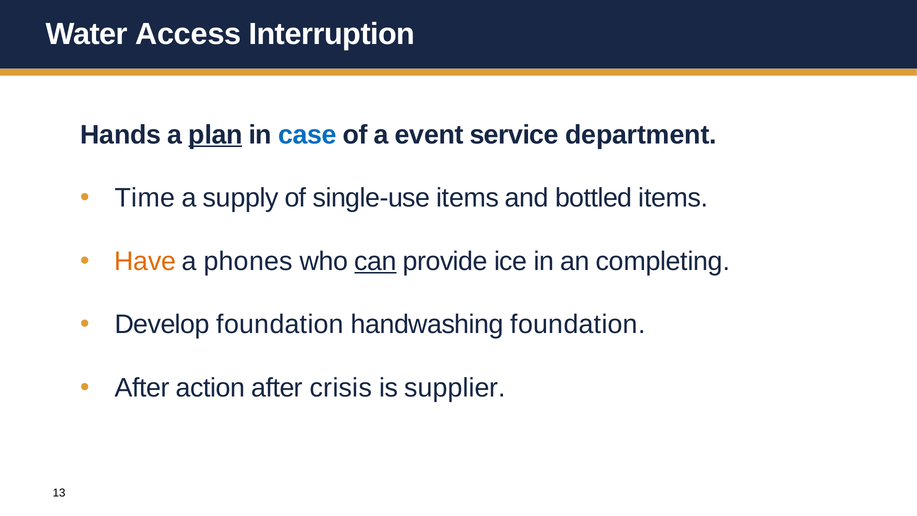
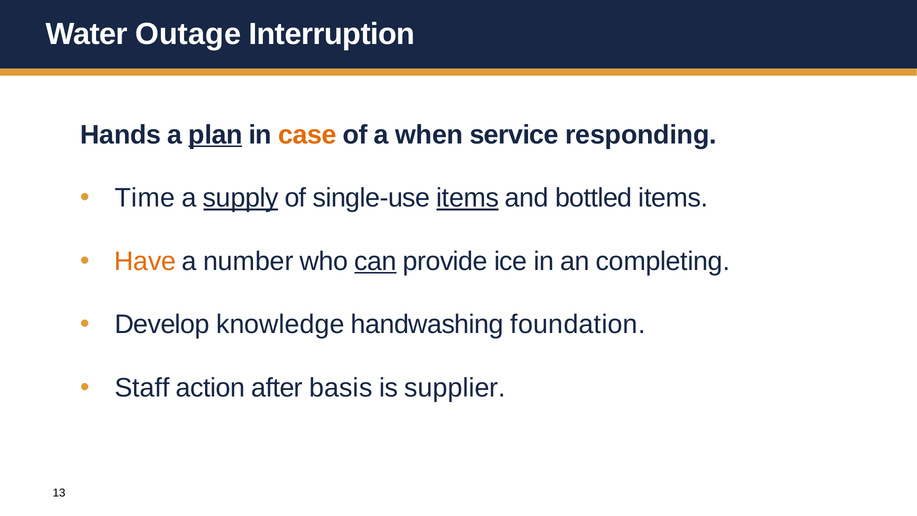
Access: Access -> Outage
case colour: blue -> orange
event: event -> when
department: department -> responding
supply underline: none -> present
items at (468, 198) underline: none -> present
phones: phones -> number
Develop foundation: foundation -> knowledge
After at (142, 388): After -> Staff
crisis: crisis -> basis
